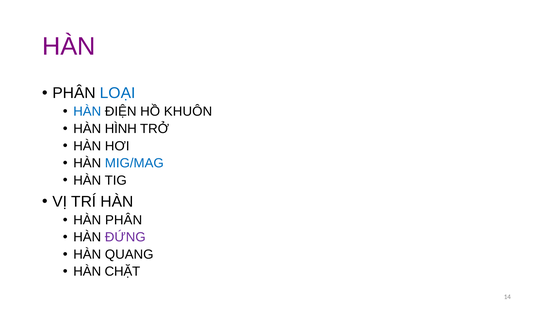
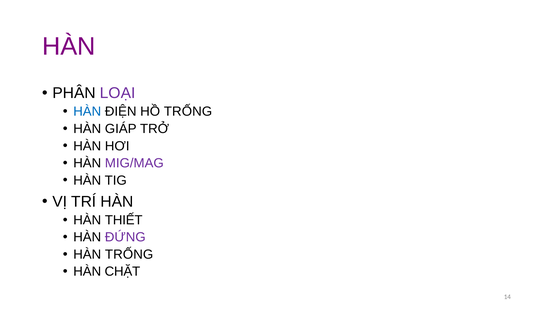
LOẠI colour: blue -> purple
HỒ KHUÔN: KHUÔN -> TRỐNG
HÌNH: HÌNH -> GIÁP
MIG/MAG colour: blue -> purple
HÀN PHÂN: PHÂN -> THIẾT
HÀN QUANG: QUANG -> TRỐNG
